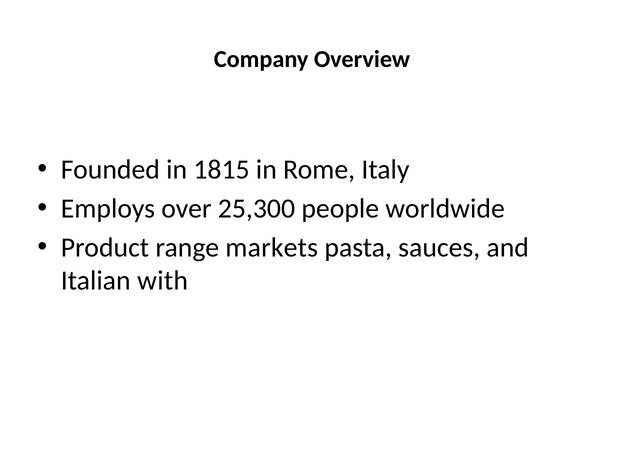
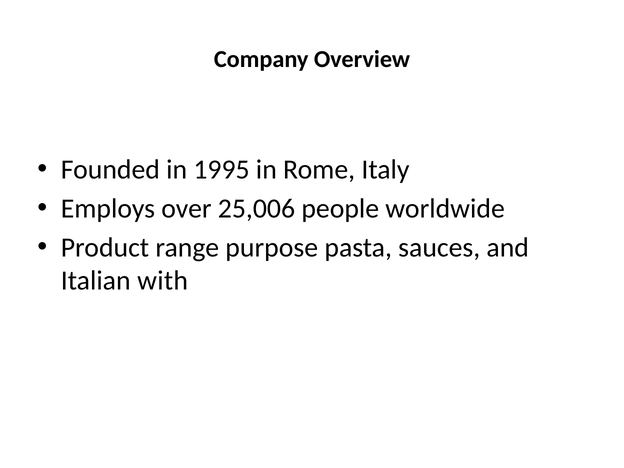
1815: 1815 -> 1995
25,300: 25,300 -> 25,006
markets: markets -> purpose
